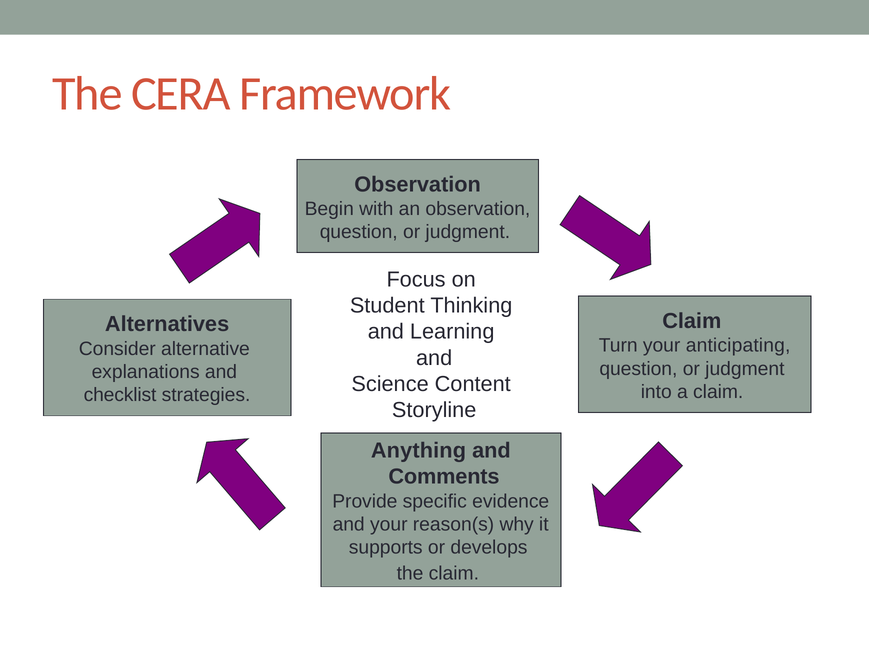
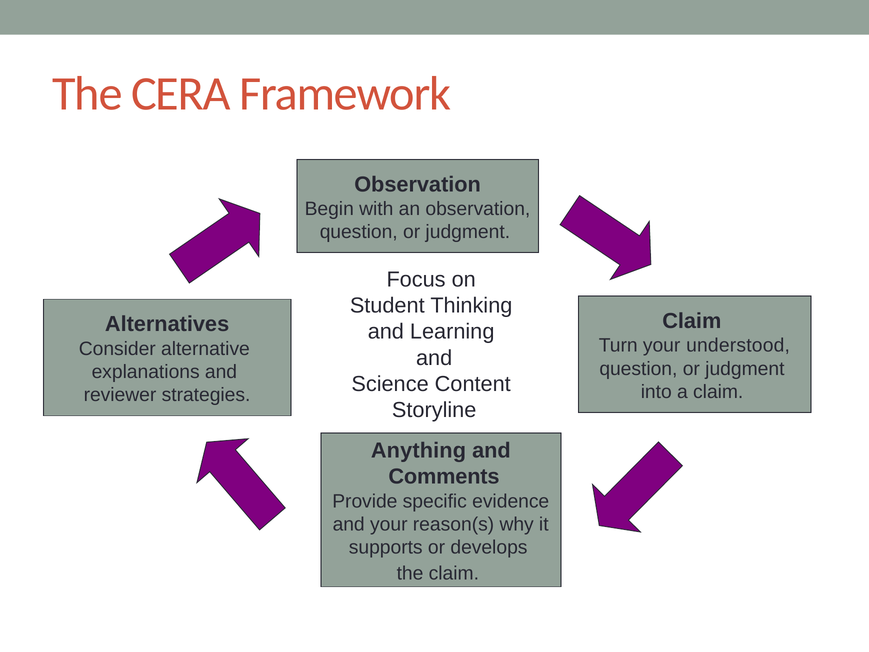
anticipating: anticipating -> understood
checklist: checklist -> reviewer
